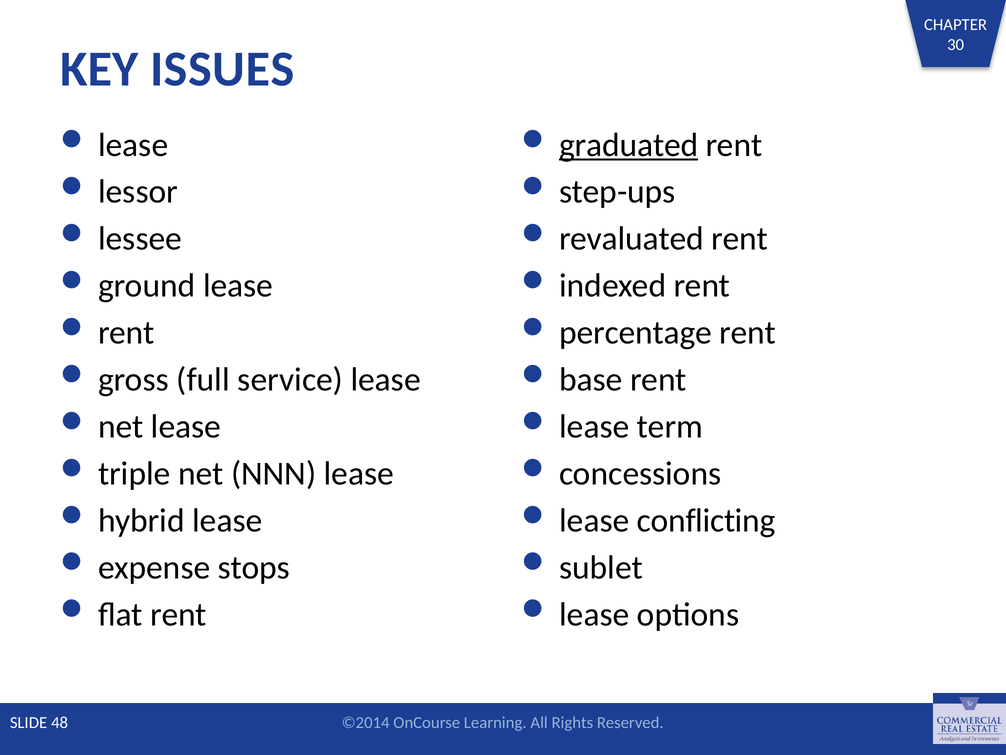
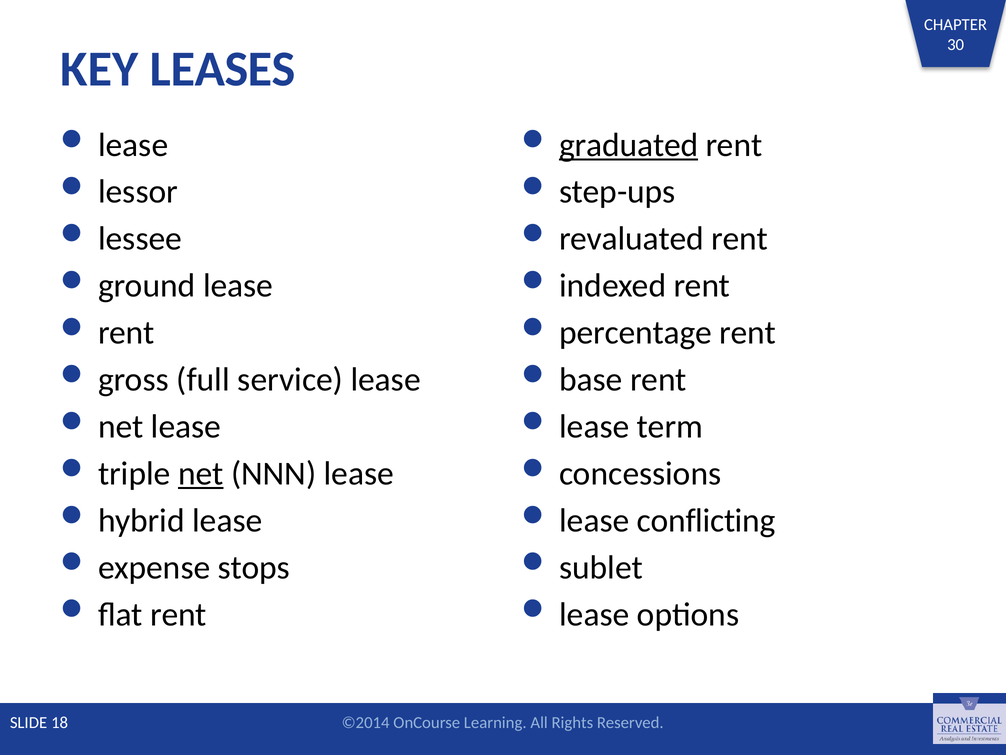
ISSUES: ISSUES -> LEASES
net at (201, 473) underline: none -> present
48: 48 -> 18
